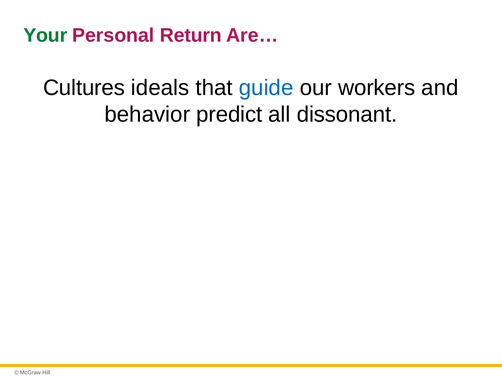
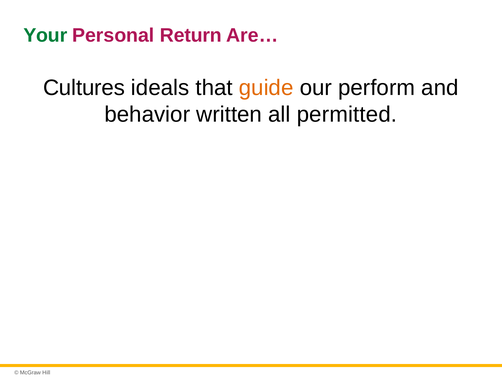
guide colour: blue -> orange
workers: workers -> perform
predict: predict -> written
dissonant: dissonant -> permitted
